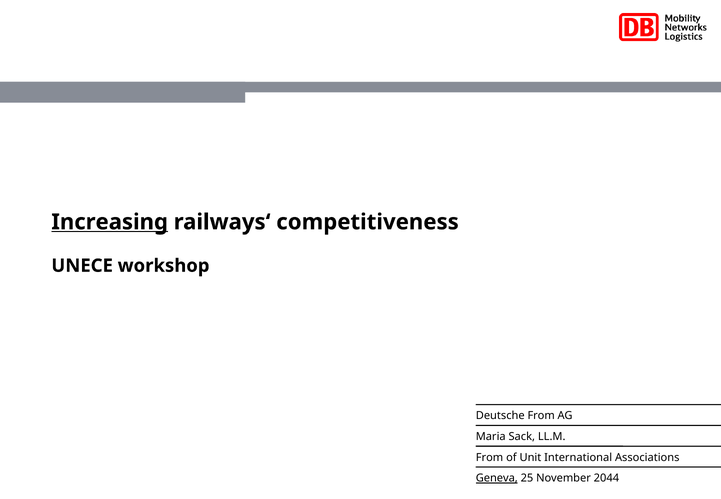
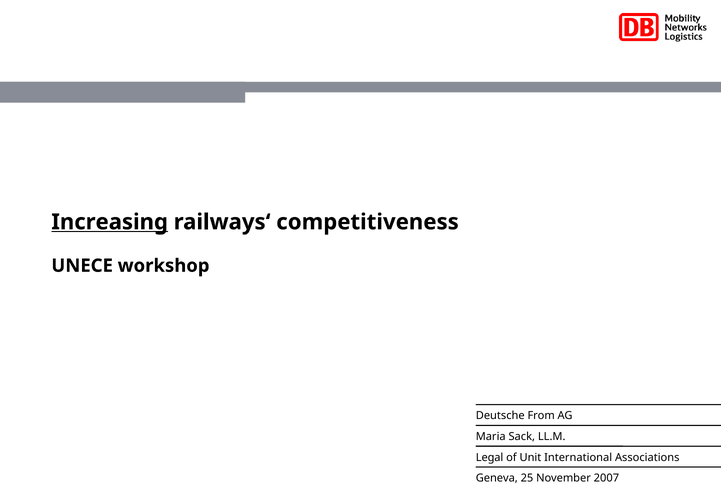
From at (490, 457): From -> Legal
Geneva underline: present -> none
2044: 2044 -> 2007
